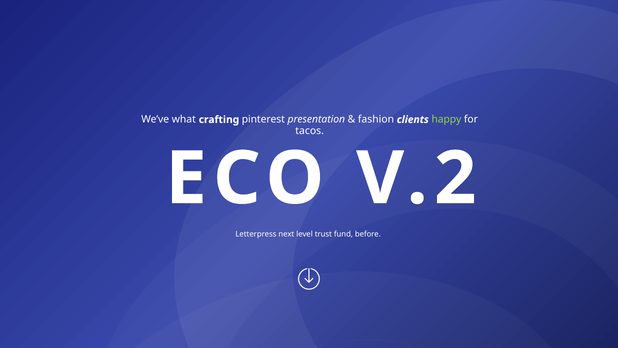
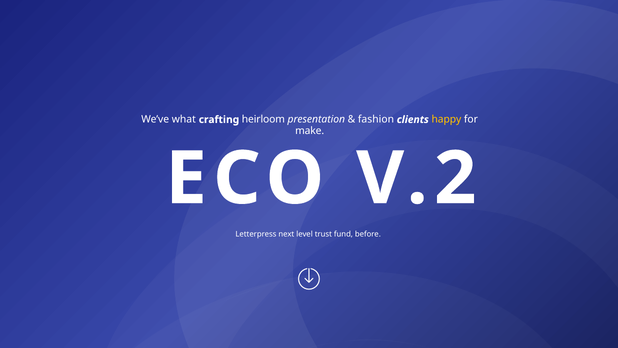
pinterest: pinterest -> heirloom
happy colour: light green -> yellow
tacos: tacos -> make
